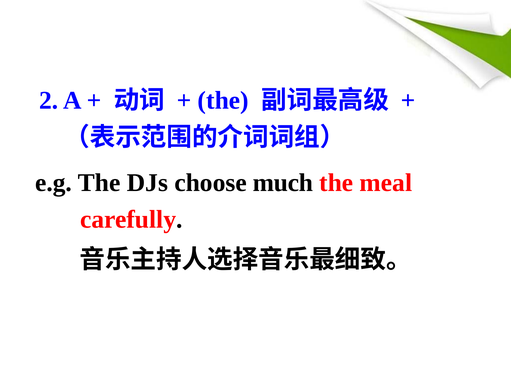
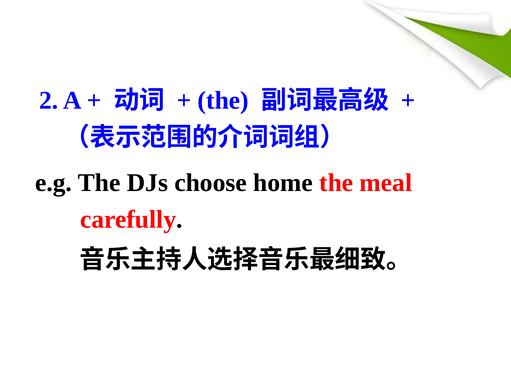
much: much -> home
